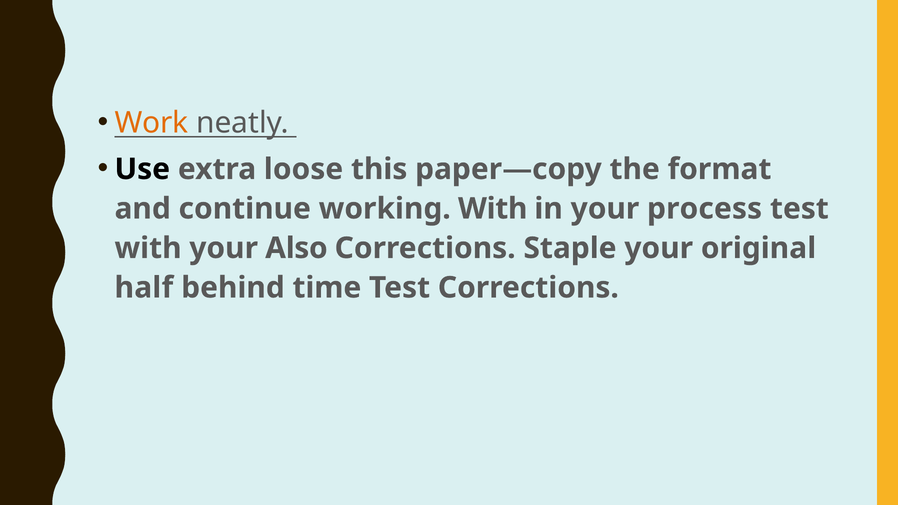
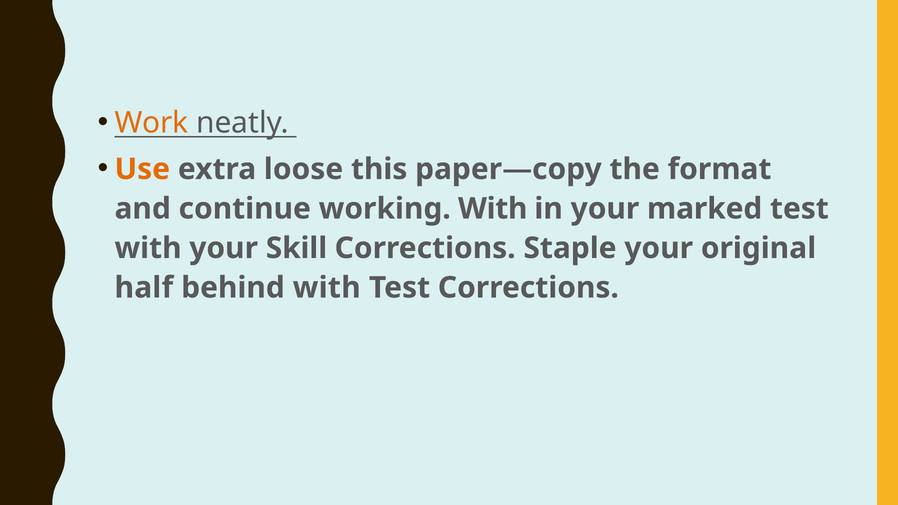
Use colour: black -> orange
process: process -> marked
Also: Also -> Skill
behind time: time -> with
